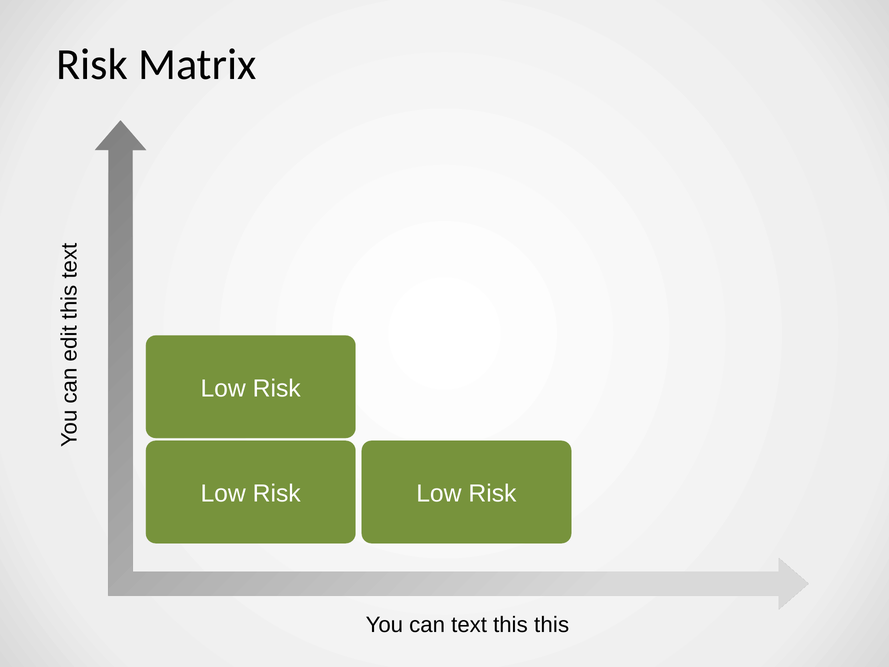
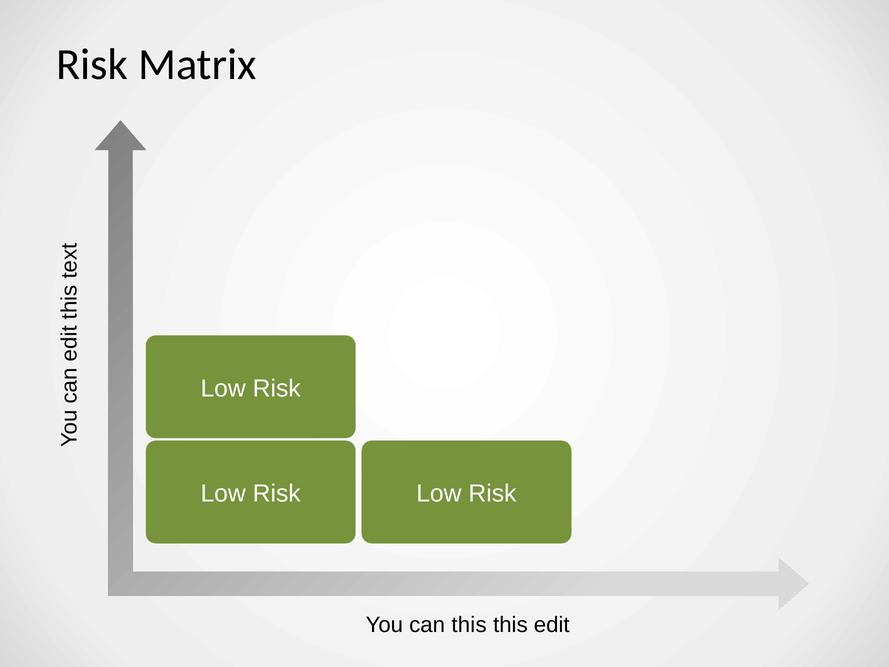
can text: text -> this
this this: this -> edit
